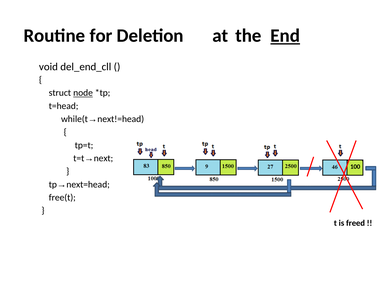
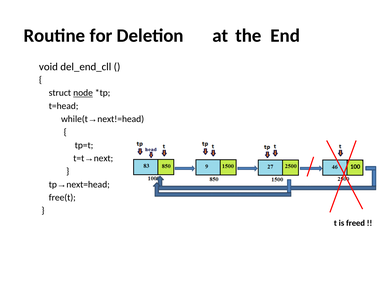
End underline: present -> none
